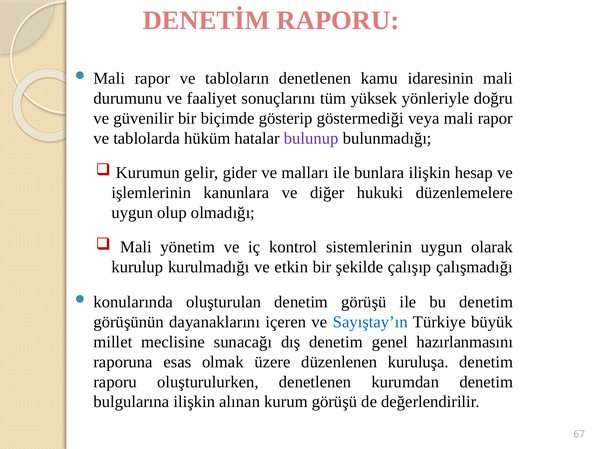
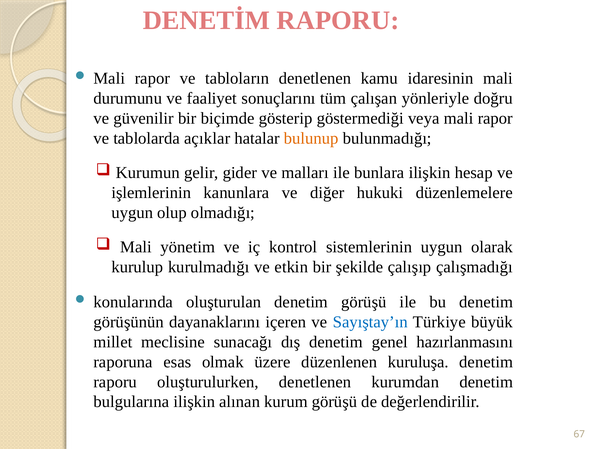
yüksek: yüksek -> çalışan
hüküm: hüküm -> açıklar
bulunup colour: purple -> orange
